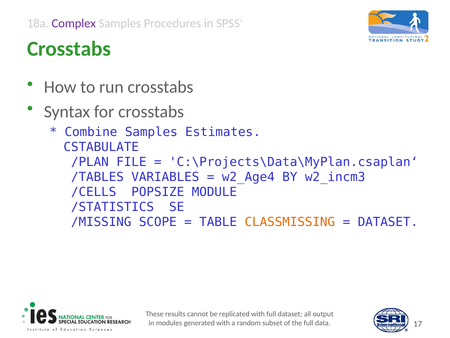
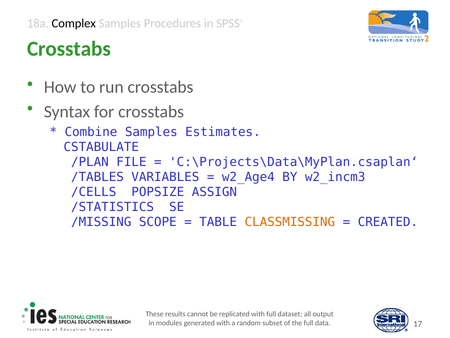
Complex colour: purple -> black
MODULE: MODULE -> ASSIGN
DATASET at (388, 222): DATASET -> CREATED
